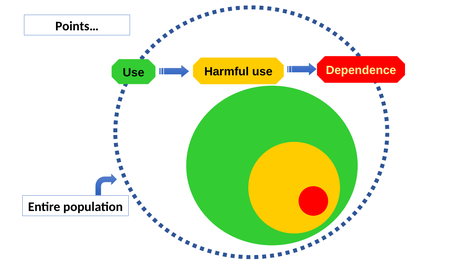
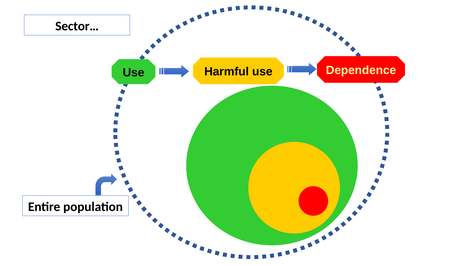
Points…: Points… -> Sector…
